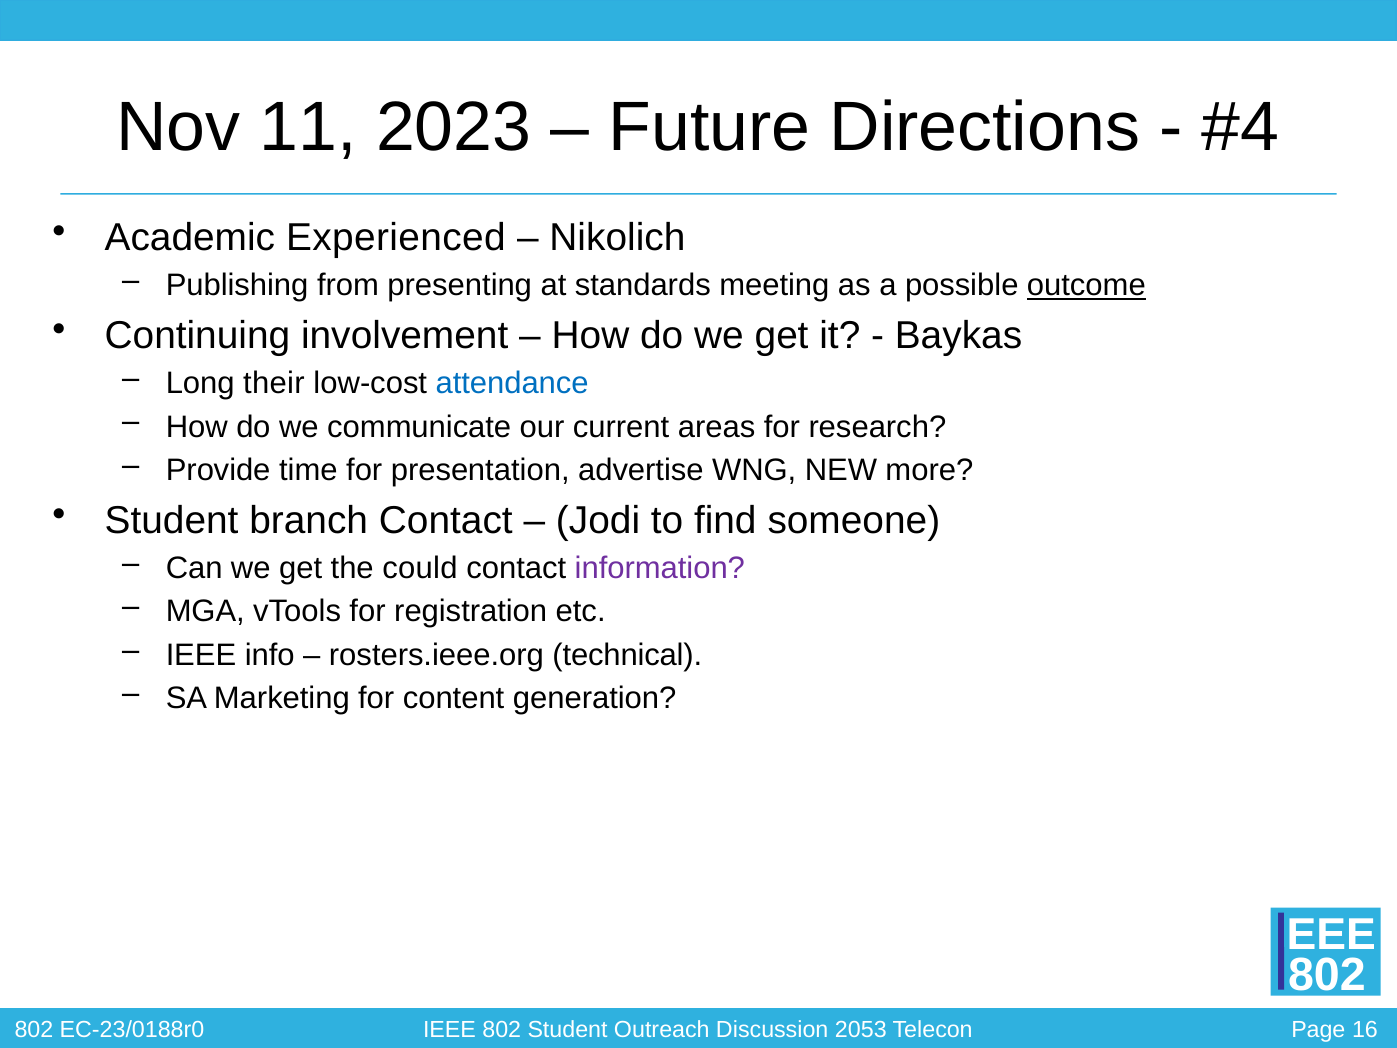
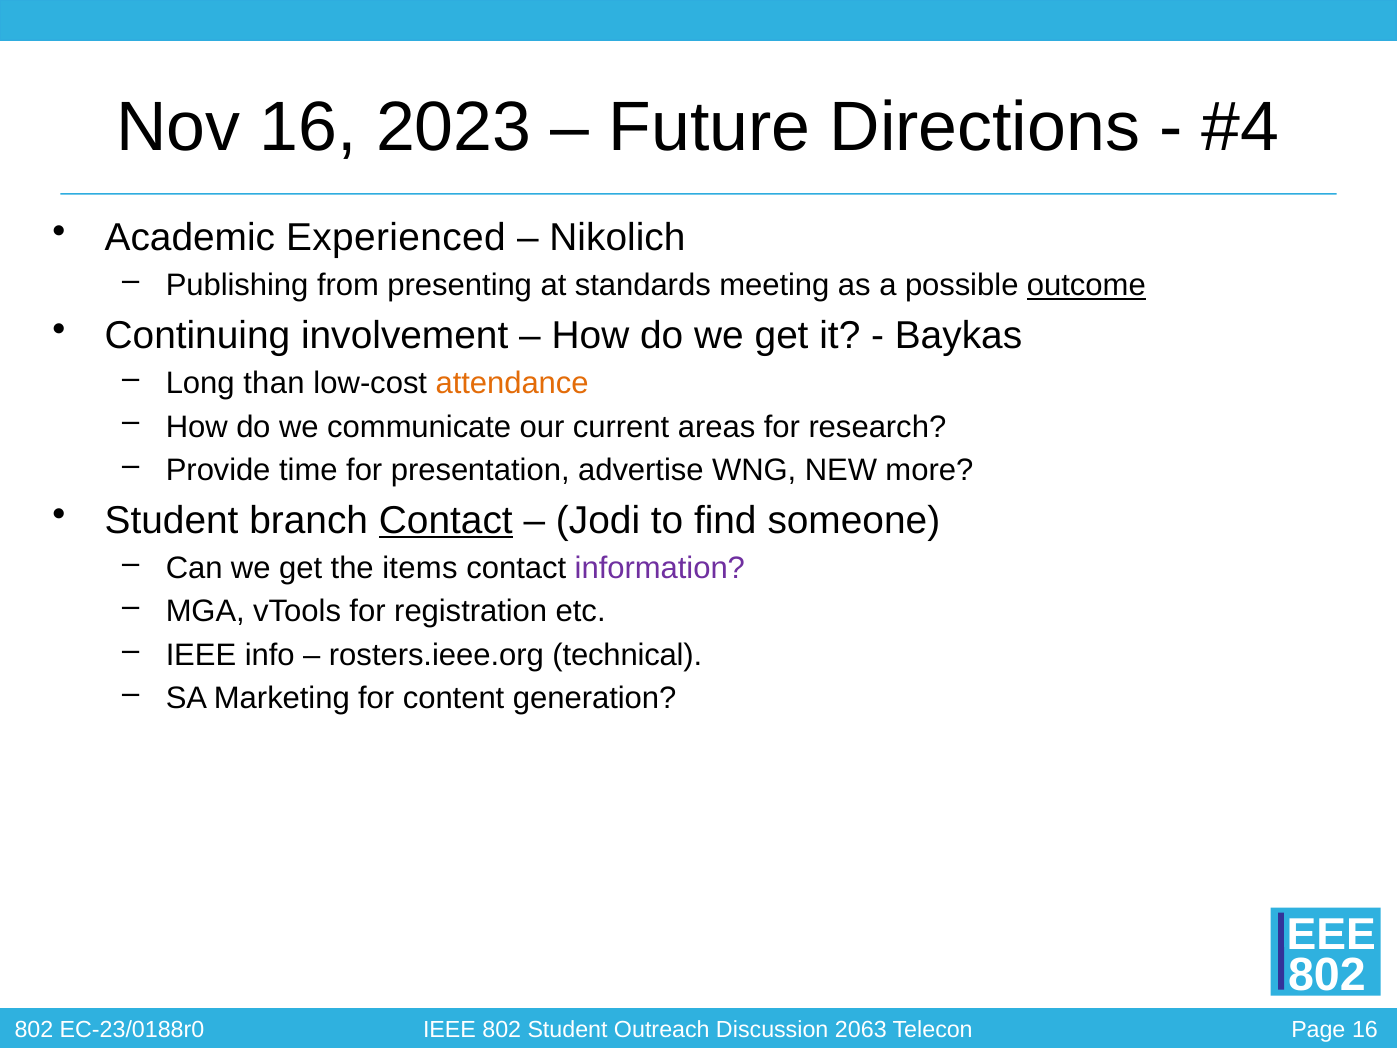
Nov 11: 11 -> 16
their: their -> than
attendance colour: blue -> orange
Contact at (446, 520) underline: none -> present
could: could -> items
2053: 2053 -> 2063
